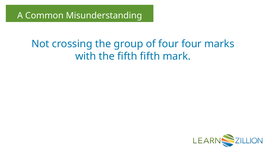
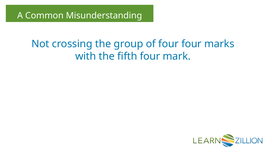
fifth fifth: fifth -> four
